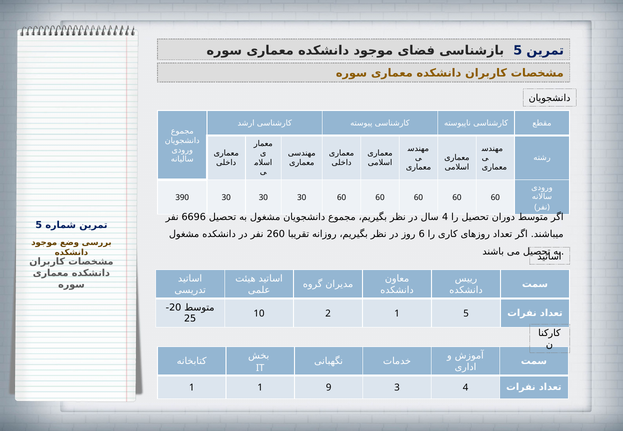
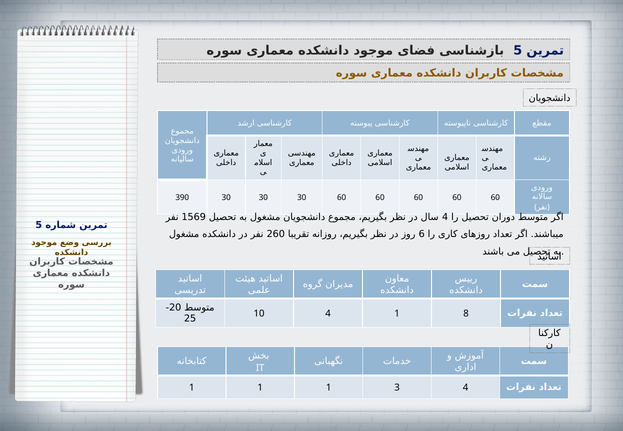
6696: 6696 -> 1569
10 2: 2 -> 4
1 5: 5 -> 8
1 1 9: 9 -> 1
